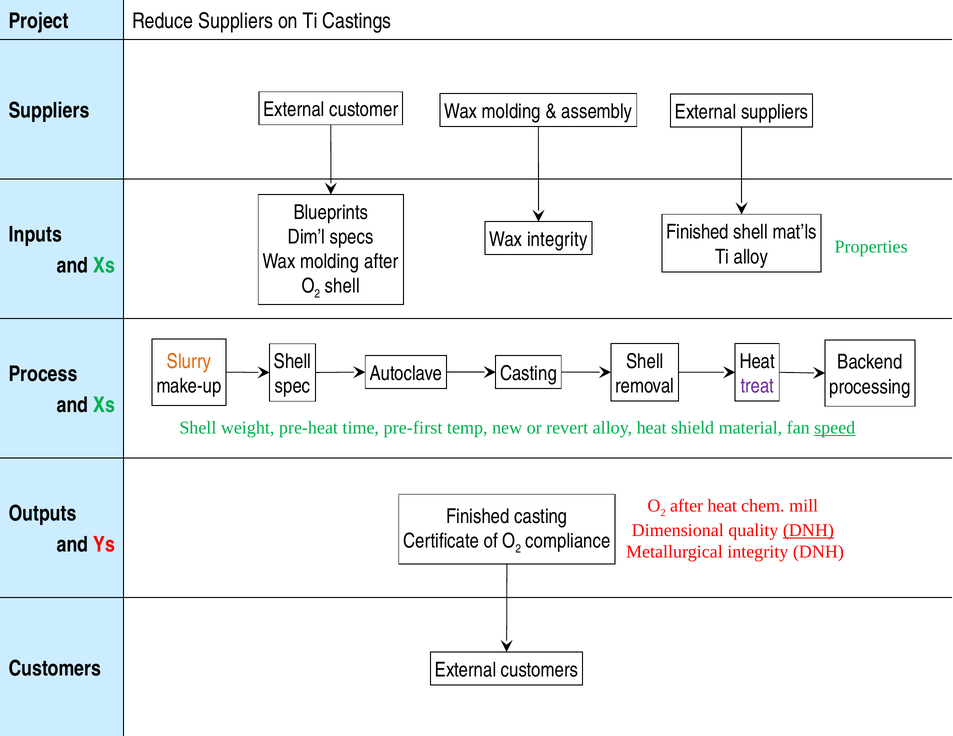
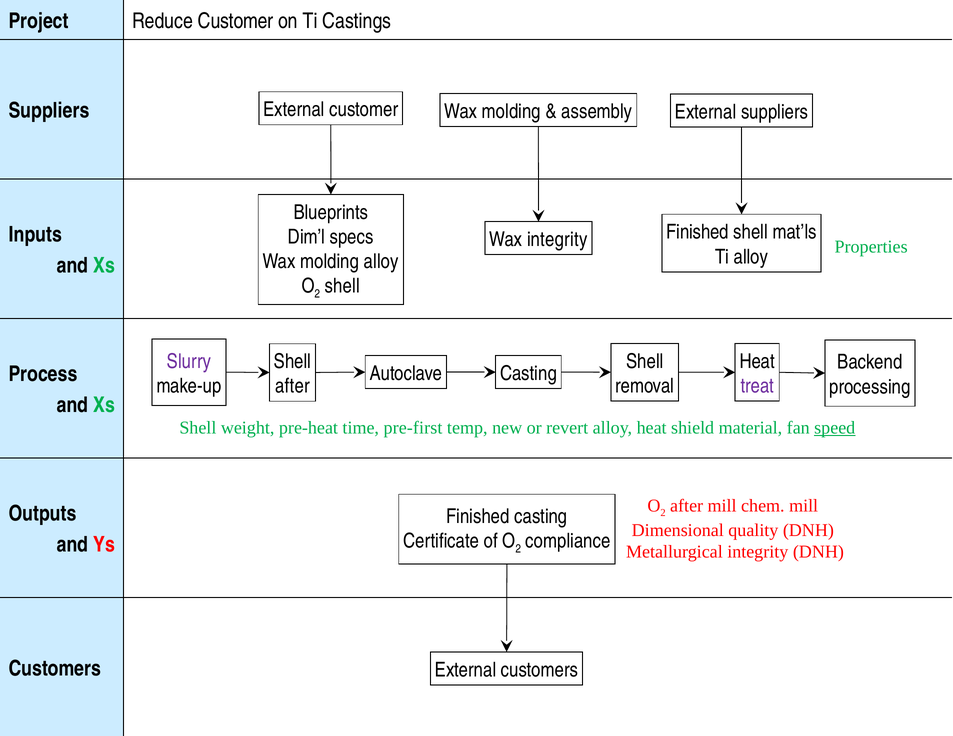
Reduce Suppliers: Suppliers -> Customer
molding after: after -> alloy
Slurry colour: orange -> purple
spec at (293, 386): spec -> after
after heat: heat -> mill
DNH at (808, 531) underline: present -> none
